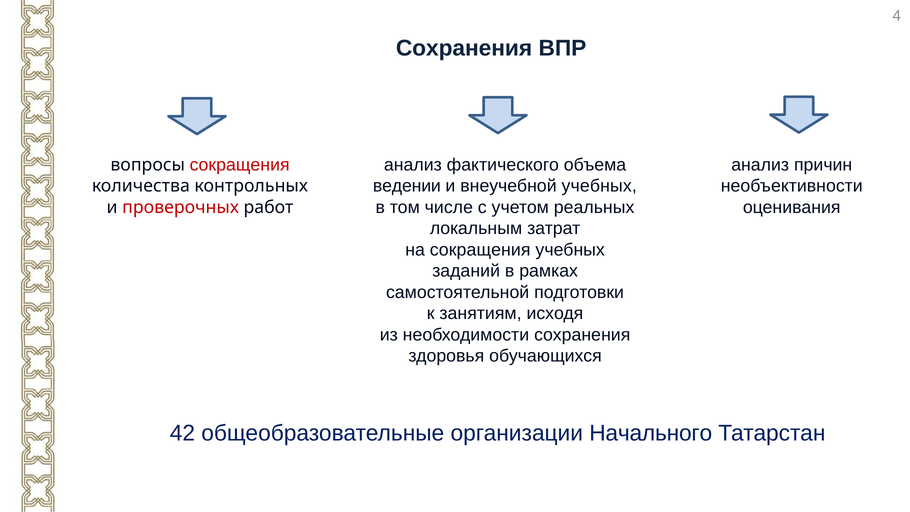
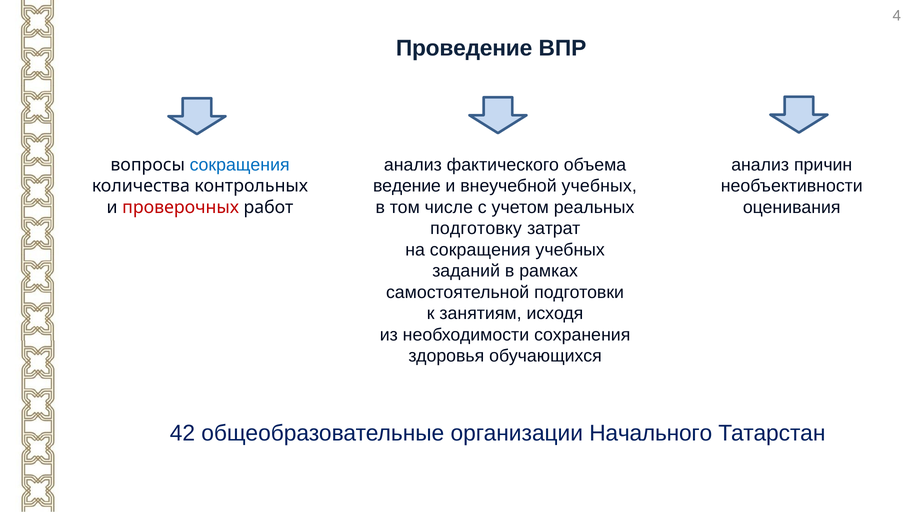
Сохранения at (464, 48): Сохранения -> Проведение
сокращения at (240, 165) colour: red -> blue
ведении: ведении -> ведение
локальным: локальным -> подготовку
